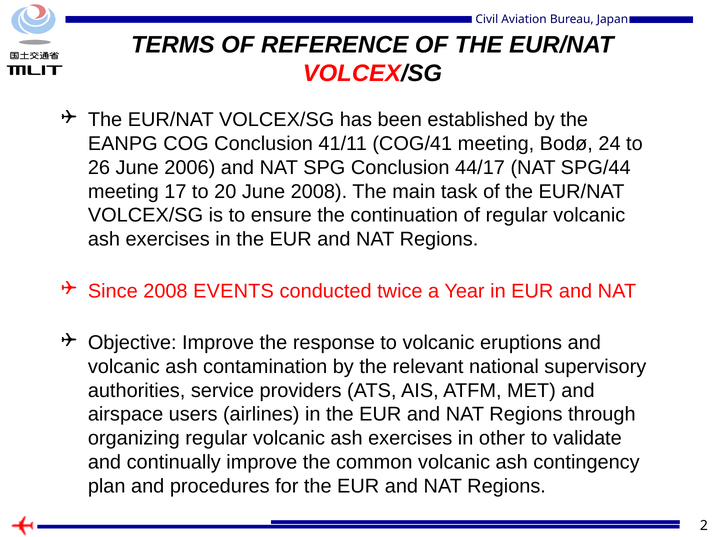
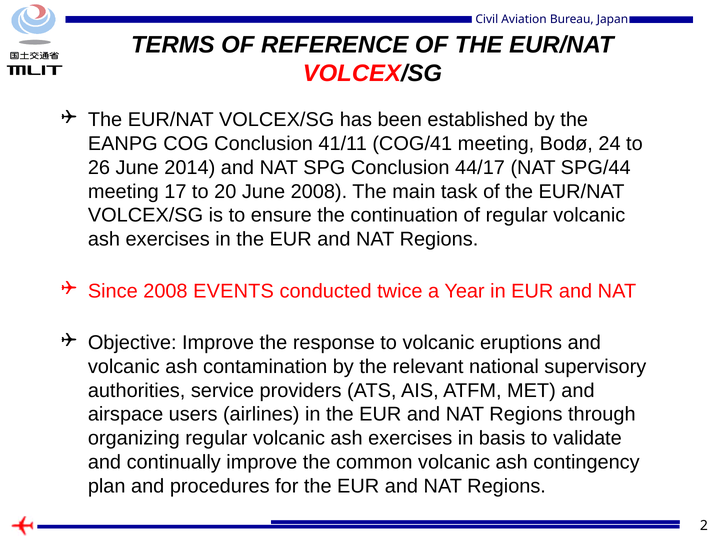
2006: 2006 -> 2014
other: other -> basis
